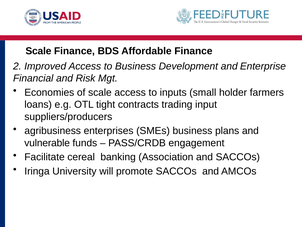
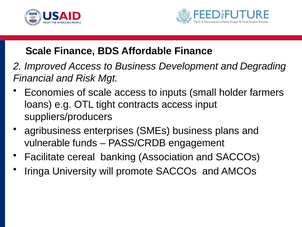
Enterprise: Enterprise -> Degrading
contracts trading: trading -> access
